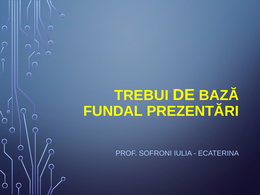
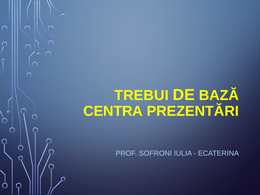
FUNDAL: FUNDAL -> CENTRA
